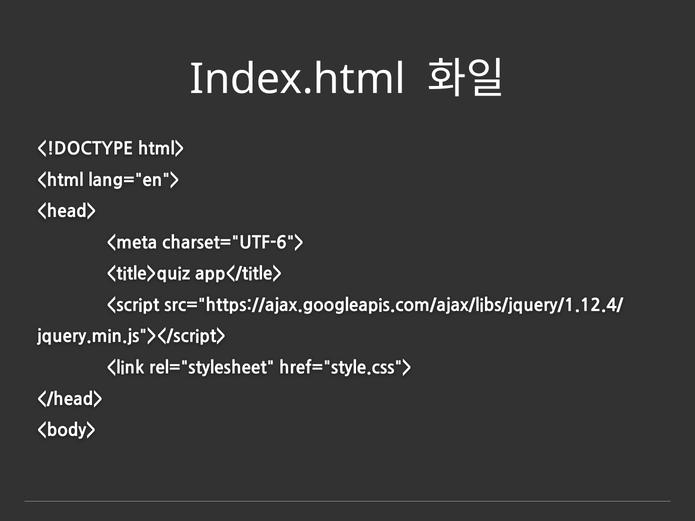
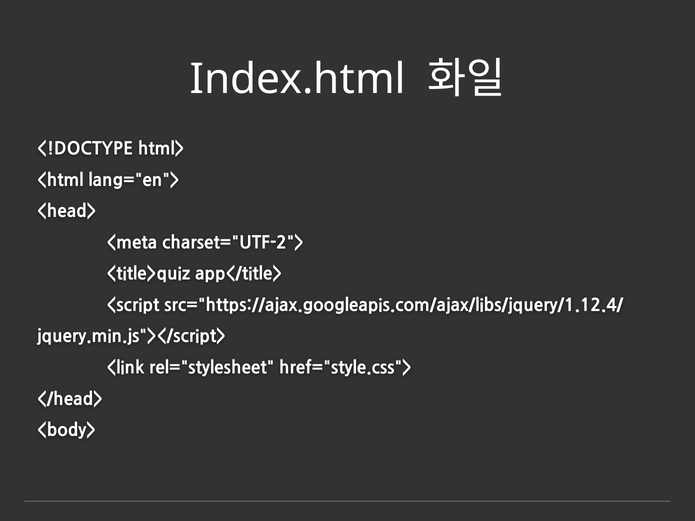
charset="UTF-6">: charset="UTF-6"> -> charset="UTF-2">
